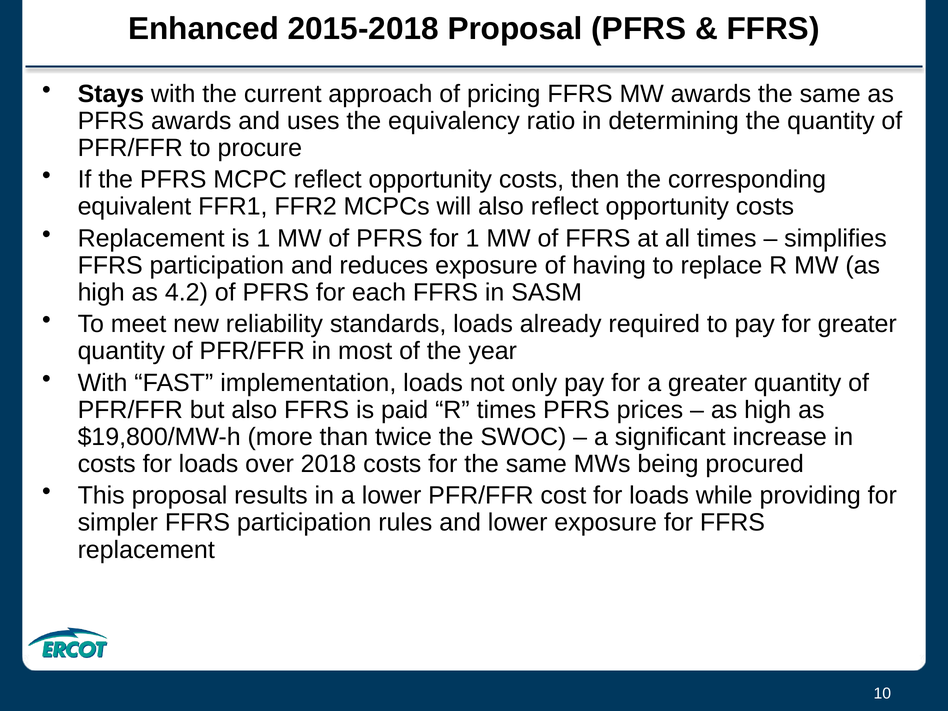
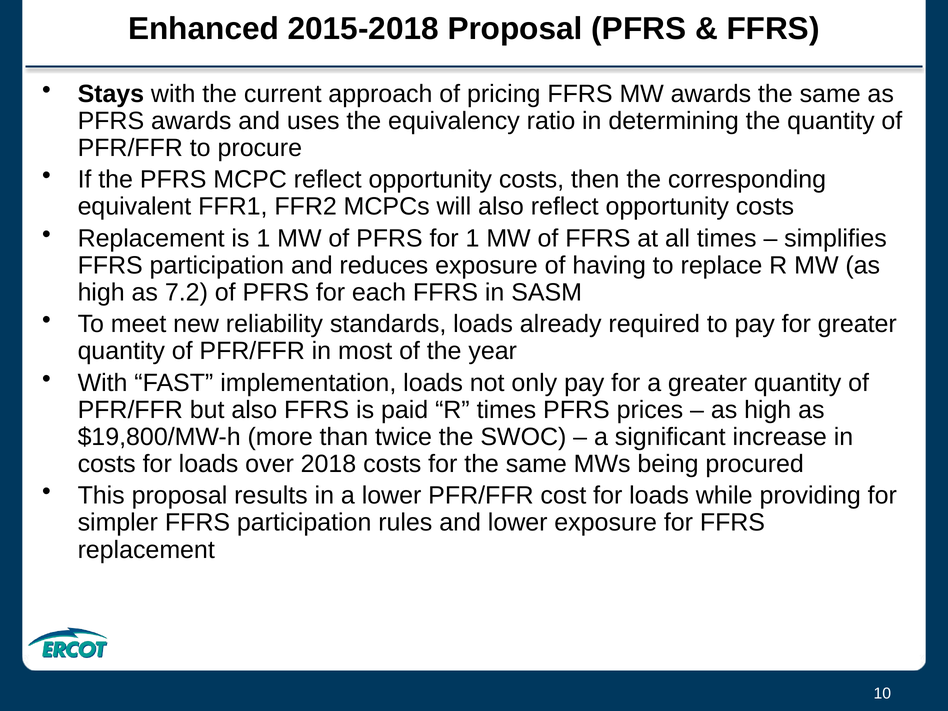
4.2: 4.2 -> 7.2
